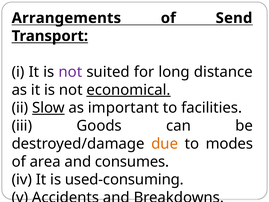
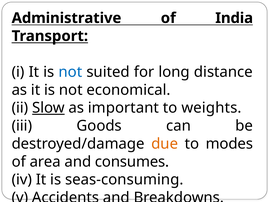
Arrangements: Arrangements -> Administrative
Send: Send -> India
not at (70, 72) colour: purple -> blue
economical underline: present -> none
facilities: facilities -> weights
used-consuming: used-consuming -> seas-consuming
